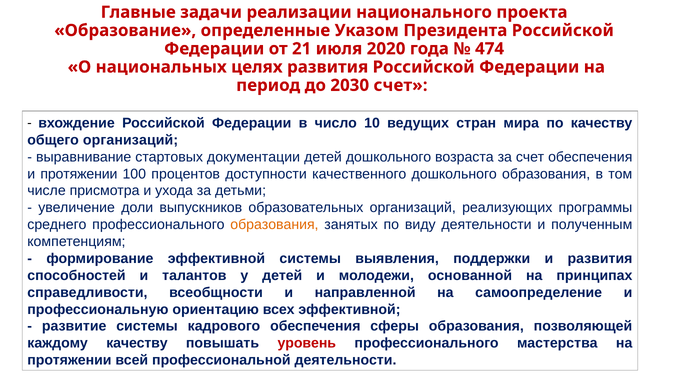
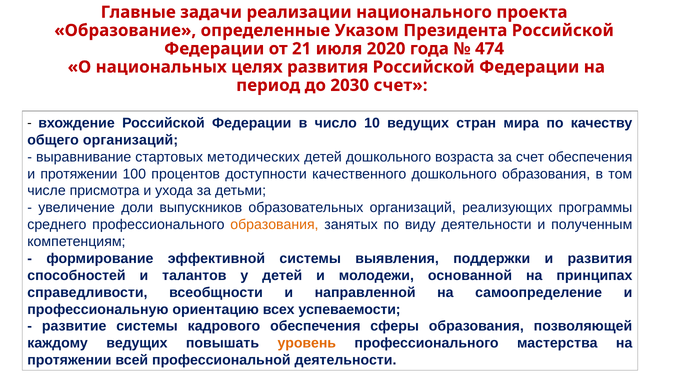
документации: документации -> методических
всех эффективной: эффективной -> успеваемости
каждому качеству: качеству -> ведущих
уровень colour: red -> orange
